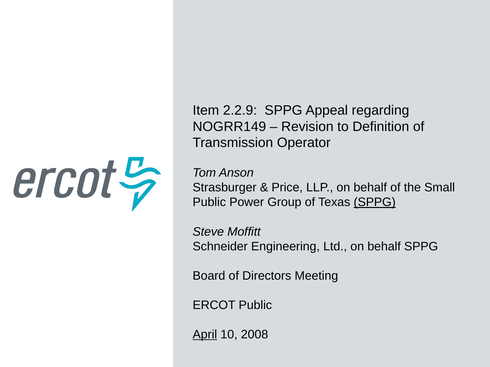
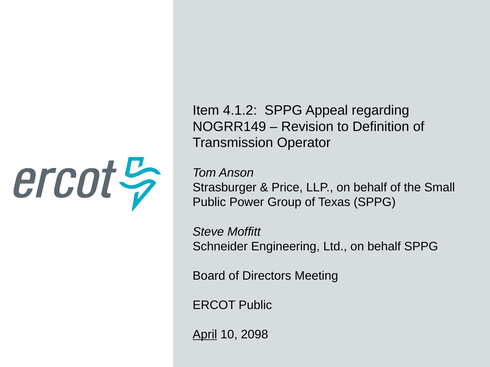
2.2.9: 2.2.9 -> 4.1.2
SPPG at (375, 203) underline: present -> none
2008: 2008 -> 2098
